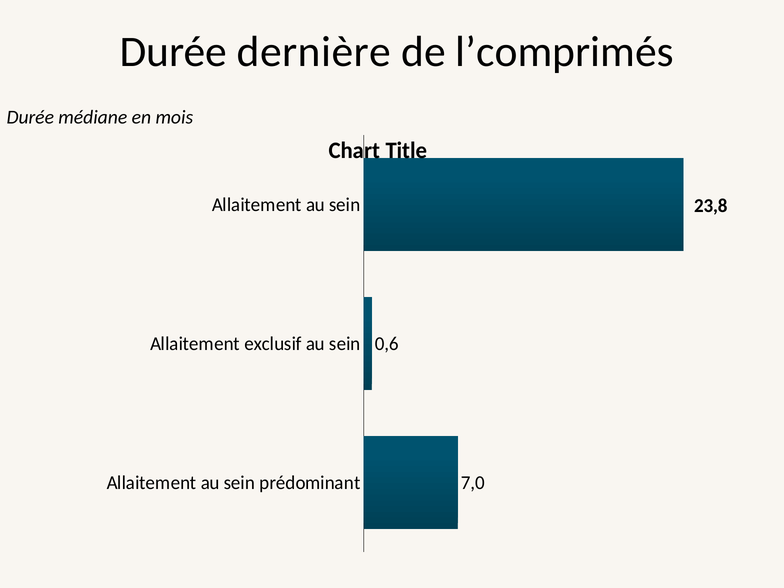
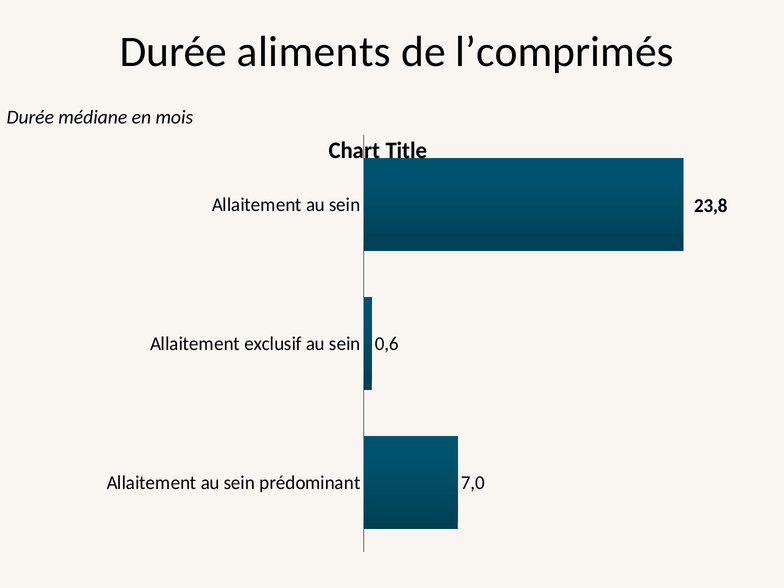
dernière: dernière -> aliments
